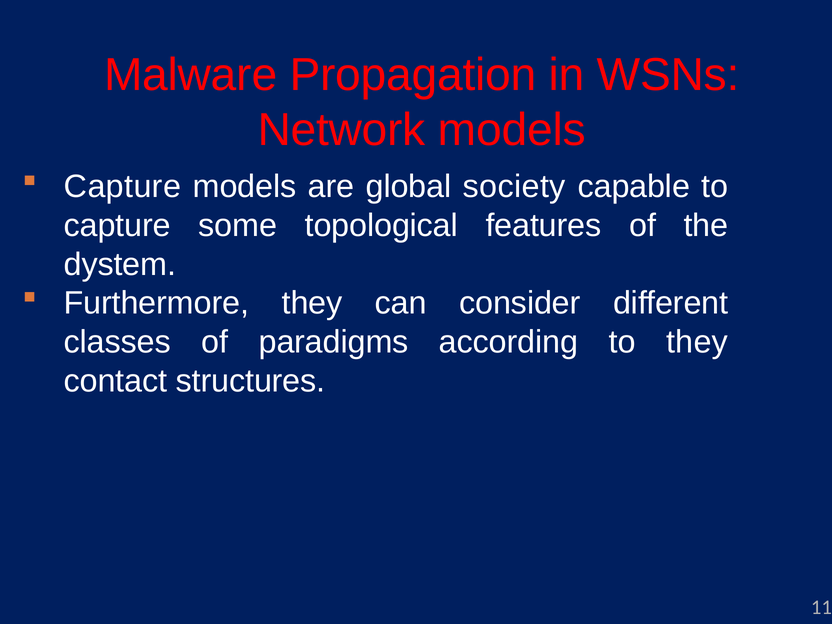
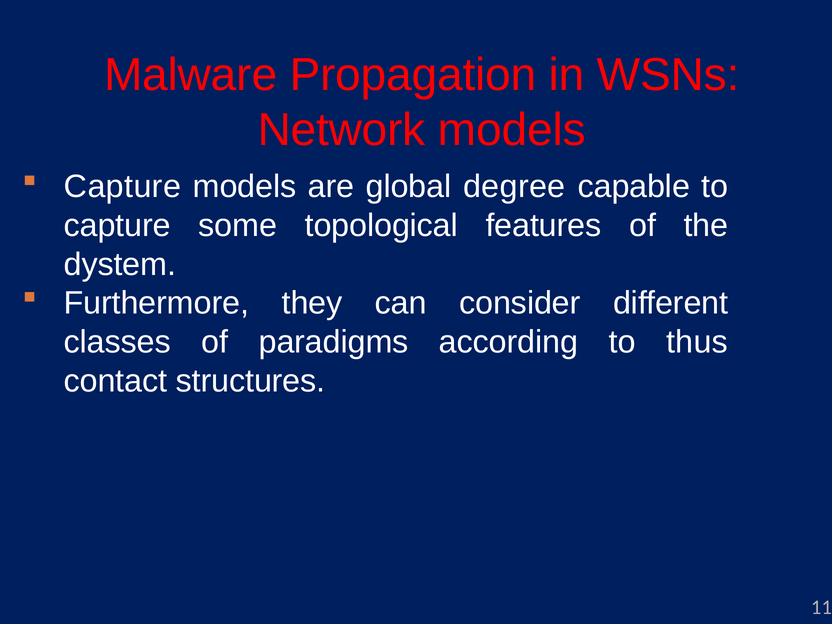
society: society -> degree
to they: they -> thus
